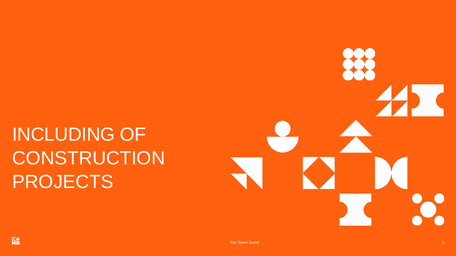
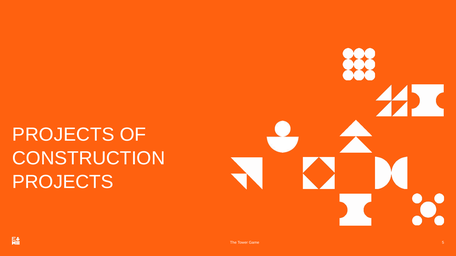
INCLUDING at (64, 135): INCLUDING -> PROJECTS
